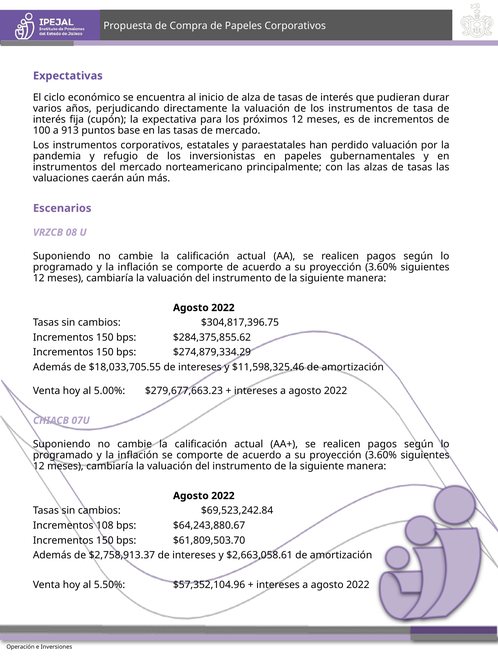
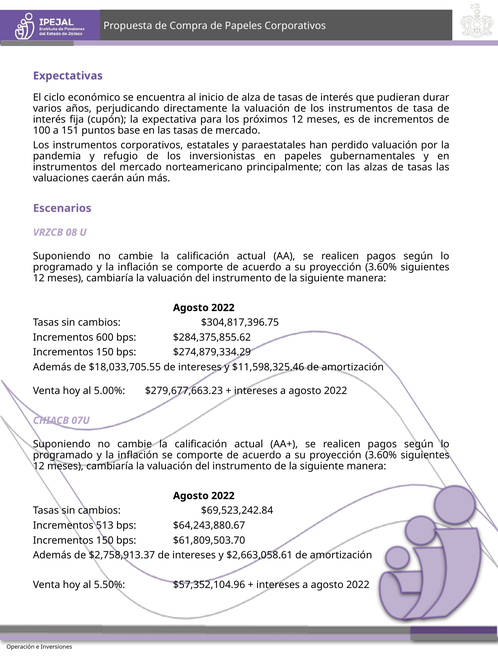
913: 913 -> 151
150 at (105, 337): 150 -> 600
108: 108 -> 513
